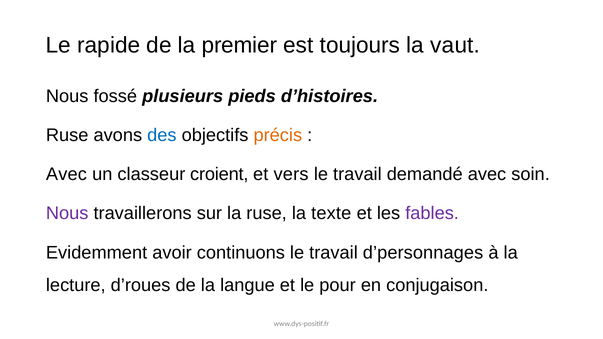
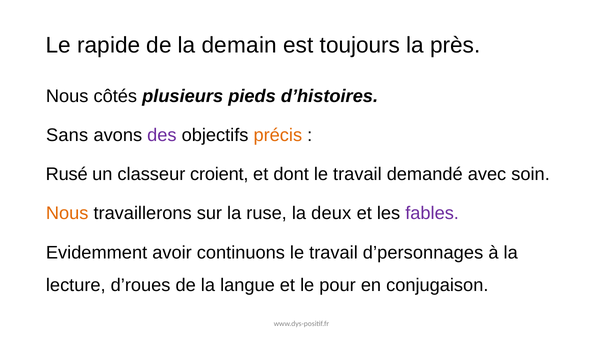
premier: premier -> demain
vaut: vaut -> près
fossé: fossé -> côtés
Ruse at (67, 135): Ruse -> Sans
des colour: blue -> purple
Avec at (66, 174): Avec -> Rusé
vers: vers -> dont
Nous at (67, 214) colour: purple -> orange
texte: texte -> deux
